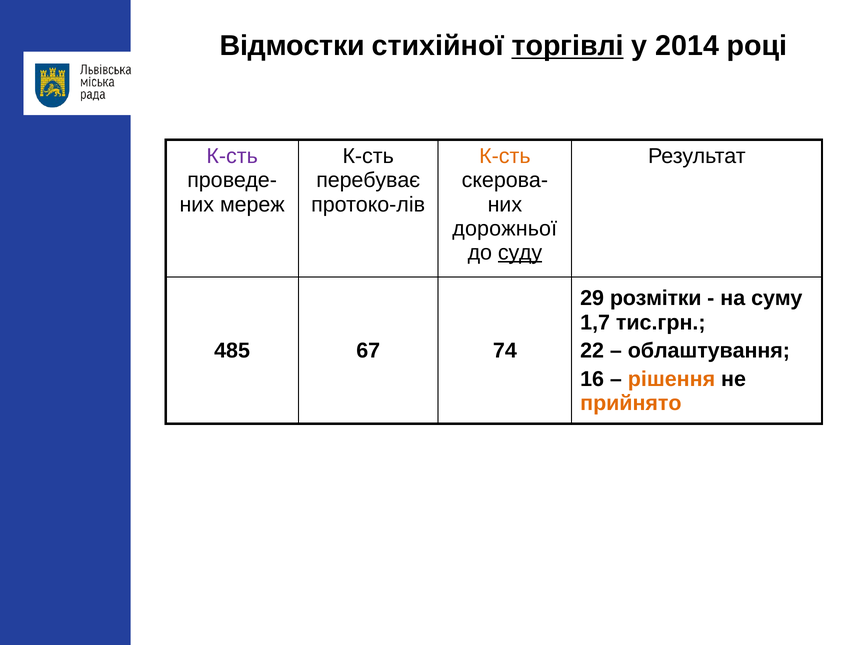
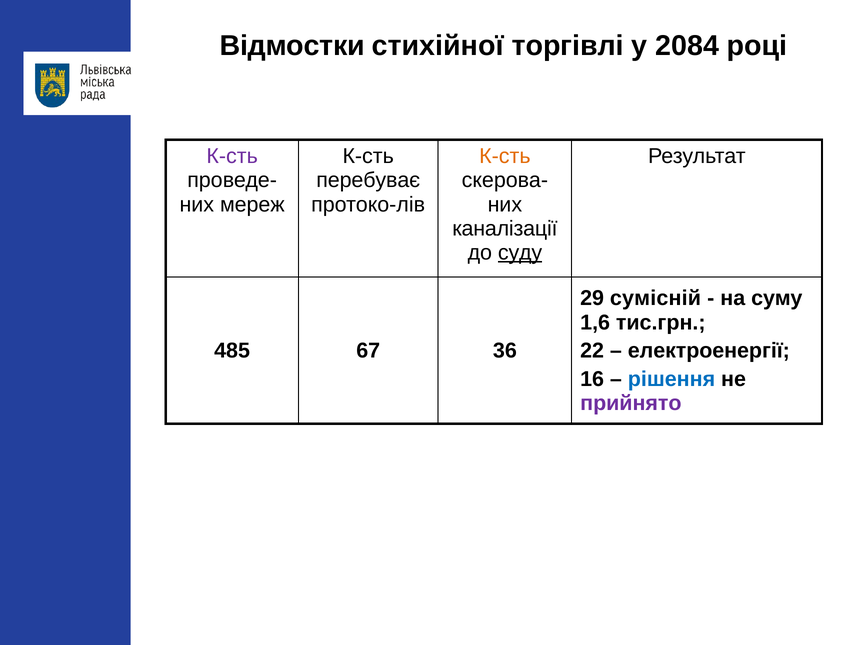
торгівлі underline: present -> none
2014: 2014 -> 2084
дорожньої: дорожньої -> каналізації
розмітки: розмітки -> сумісній
1,7: 1,7 -> 1,6
74: 74 -> 36
облаштування: облаштування -> електроенергії
рішення colour: orange -> blue
прийнято colour: orange -> purple
